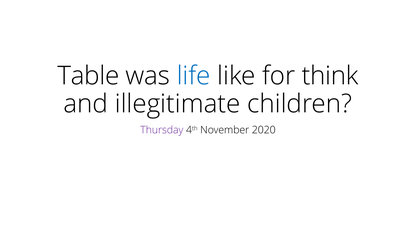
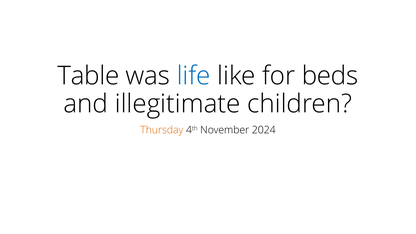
think: think -> beds
Thursday colour: purple -> orange
2020: 2020 -> 2024
